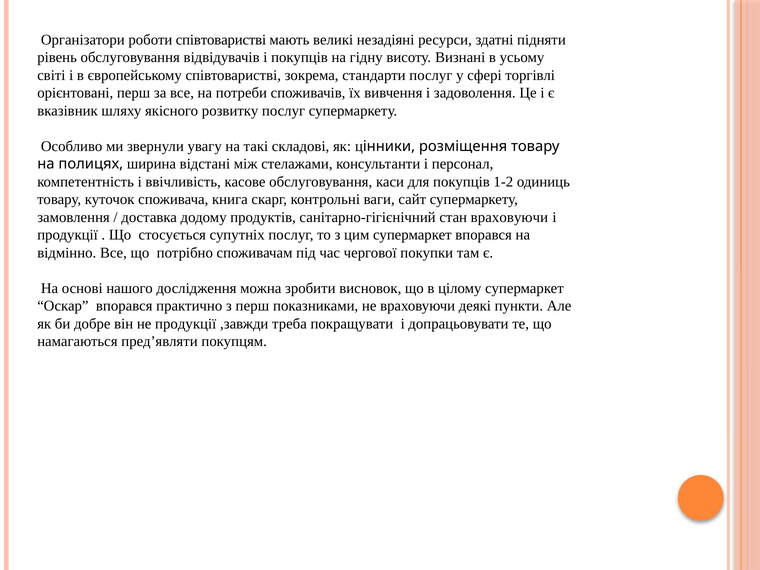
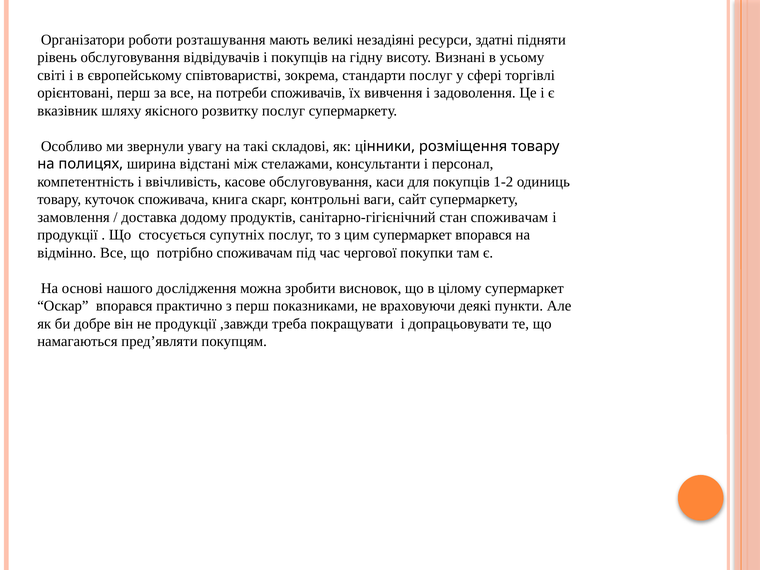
роботи співтоваристві: співтоваристві -> розташування
стан враховуючи: враховуючи -> споживачам
